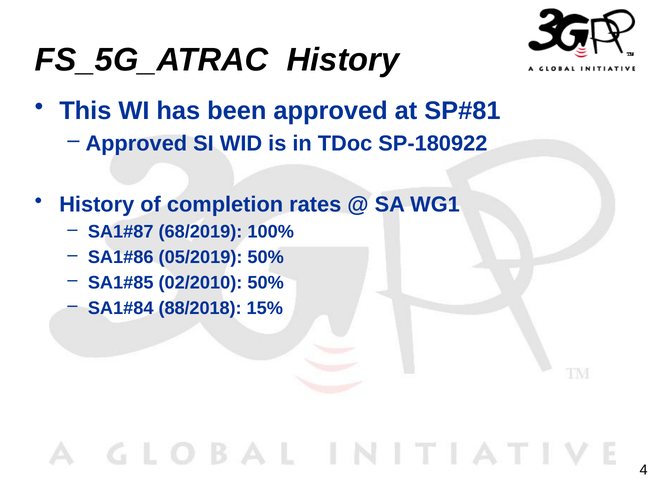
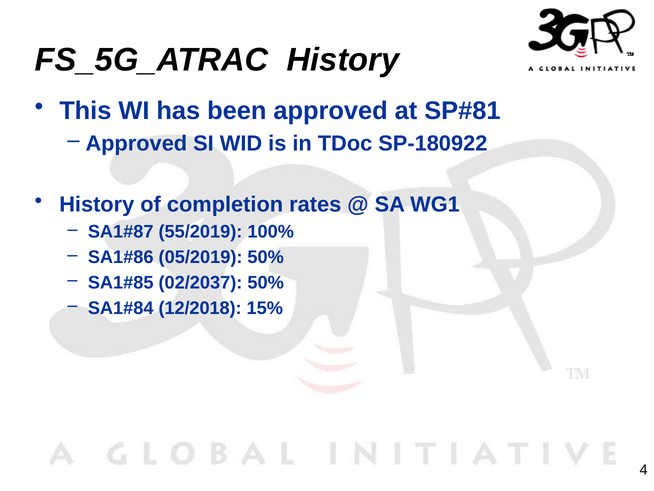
68/2019: 68/2019 -> 55/2019
02/2010: 02/2010 -> 02/2037
88/2018: 88/2018 -> 12/2018
